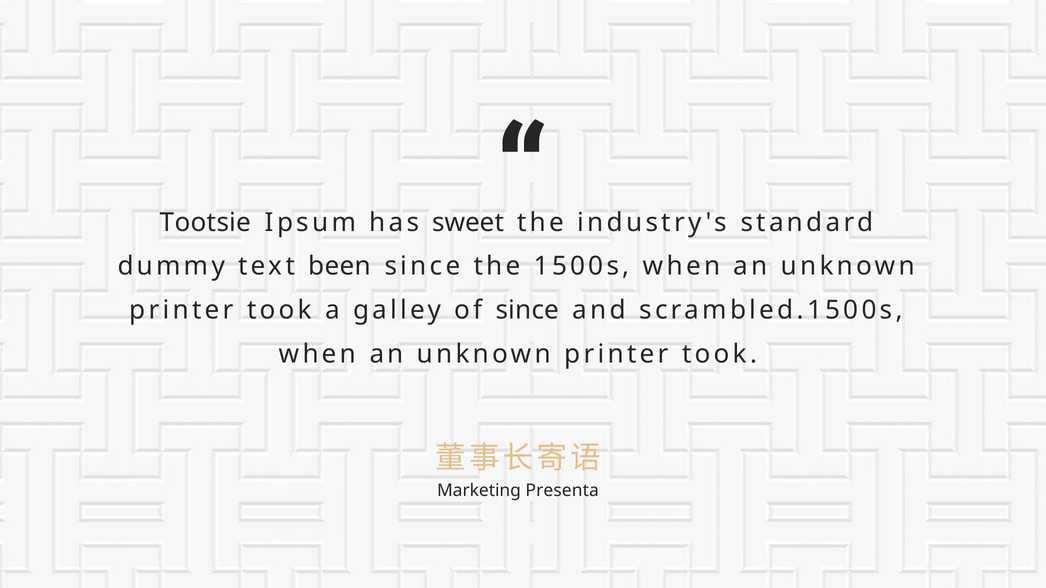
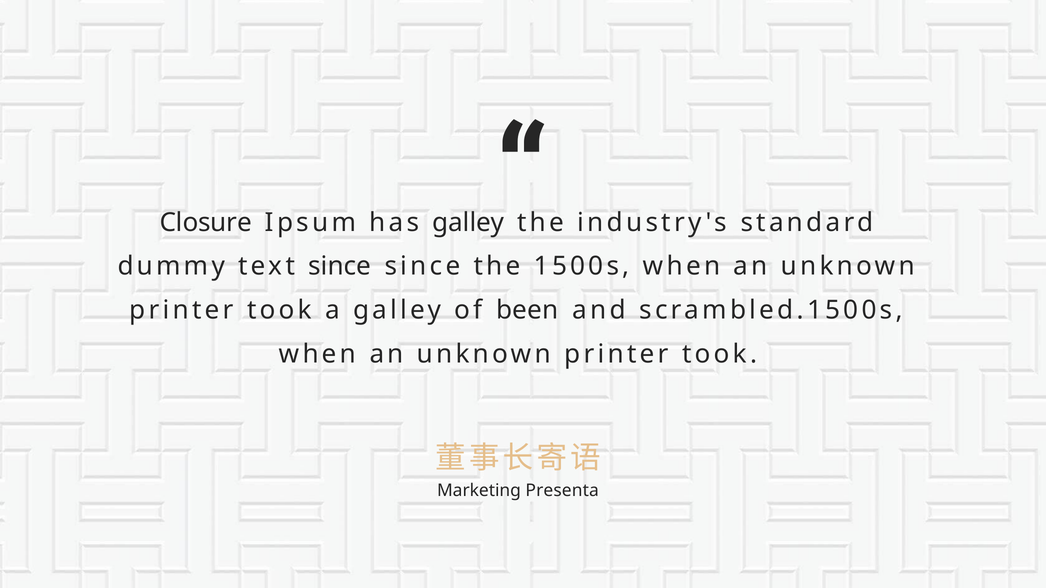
Tootsie: Tootsie -> Closure
has sweet: sweet -> galley
text been: been -> since
of since: since -> been
